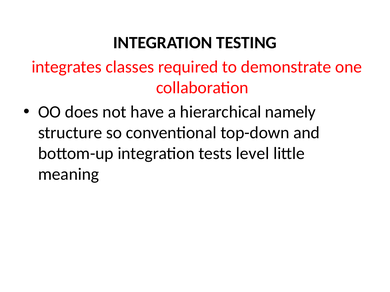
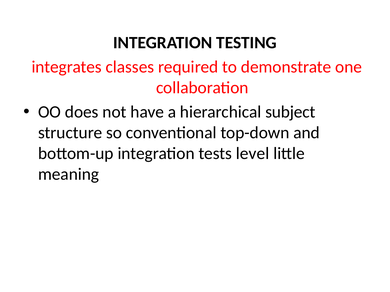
namely: namely -> subject
